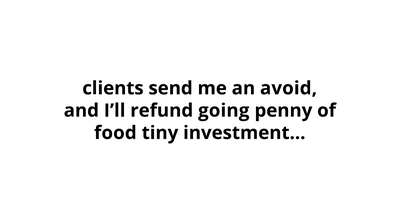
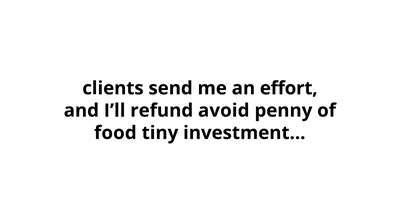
avoid: avoid -> effort
going: going -> avoid
